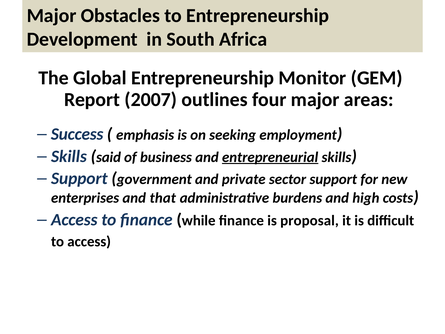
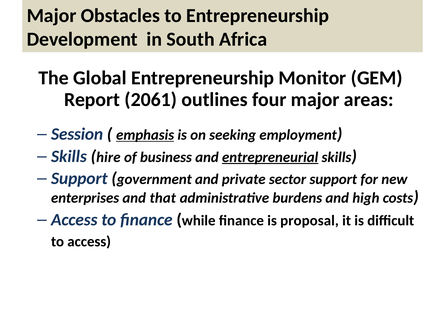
2007: 2007 -> 2061
Success: Success -> Session
emphasis underline: none -> present
said: said -> hire
